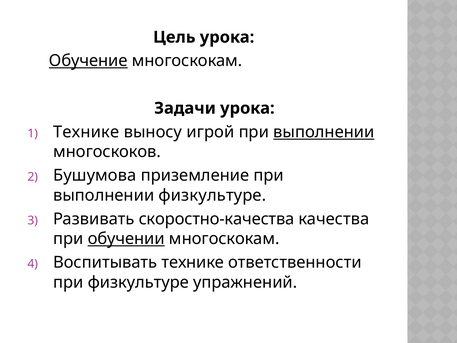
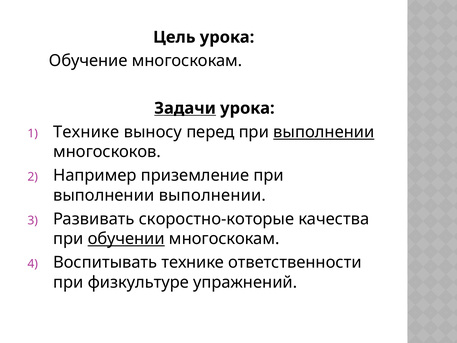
Обучение underline: present -> none
Задачи underline: none -> present
игрой: игрой -> перед
Бушумова: Бушумова -> Например
выполнении физкультуре: физкультуре -> выполнении
скоростно-качества: скоростно-качества -> скоростно-которые
